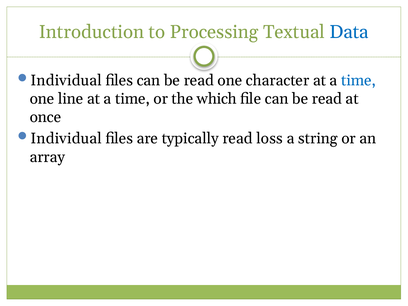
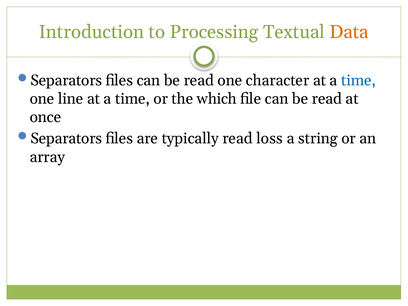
Data colour: blue -> orange
Individual at (66, 80): Individual -> Separators
Individual at (66, 139): Individual -> Separators
